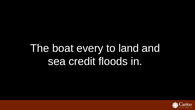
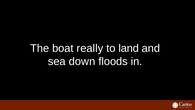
every: every -> really
credit: credit -> down
